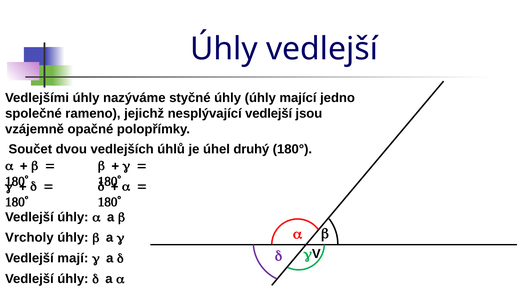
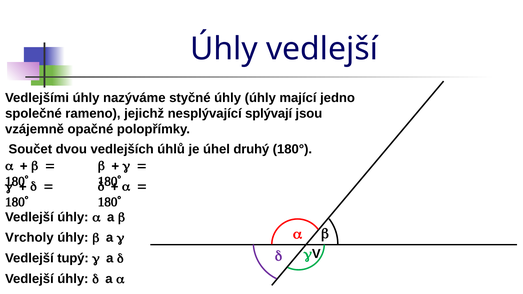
nesplývající vedlejší: vedlejší -> splývají
mají: mají -> tupý
